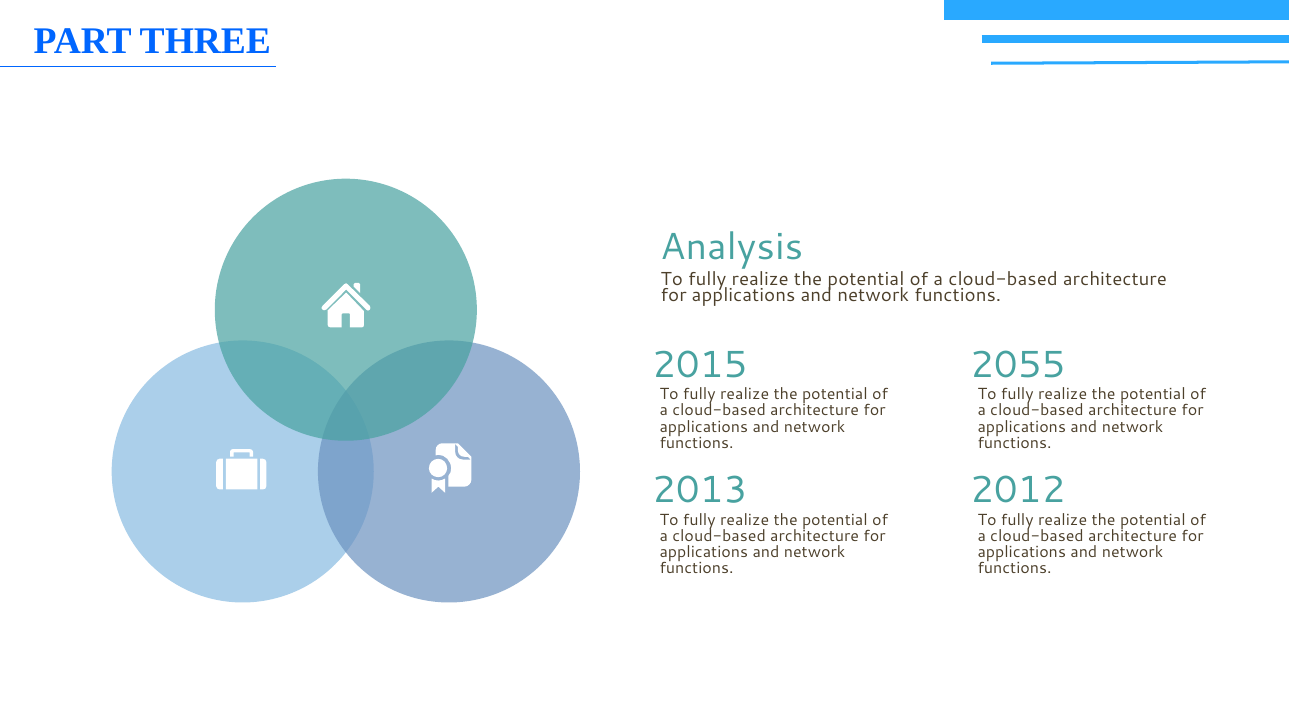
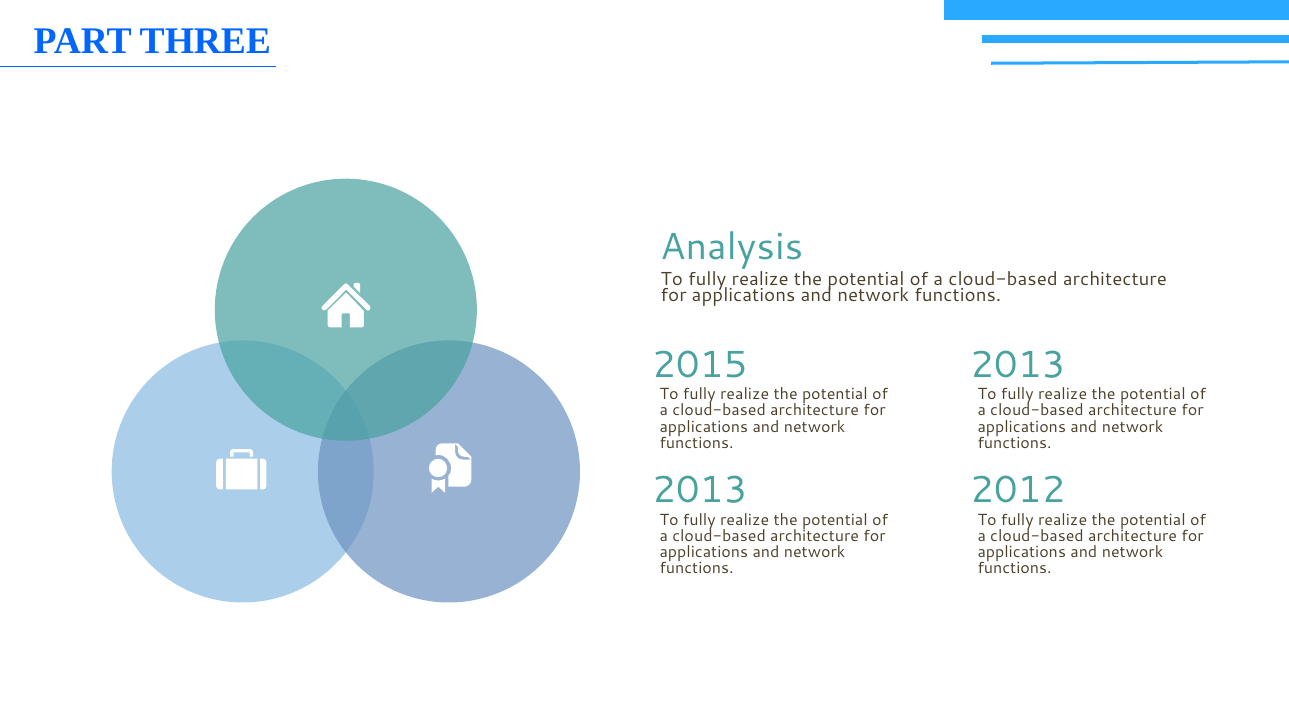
2055 at (1018, 365): 2055 -> 2013
